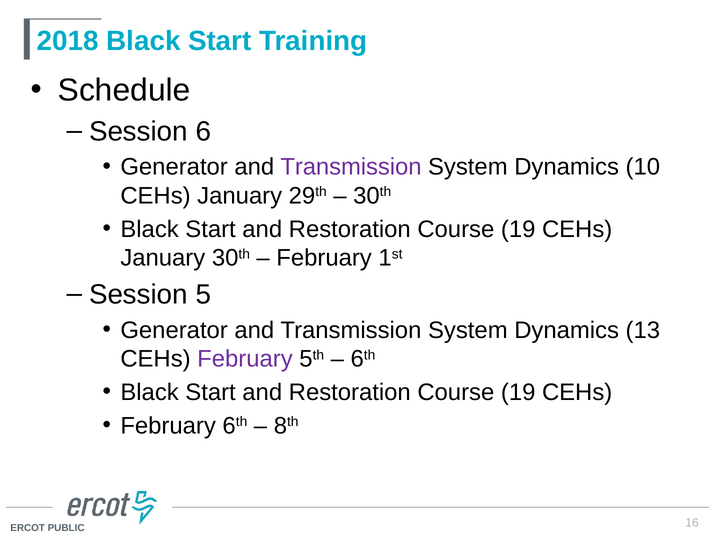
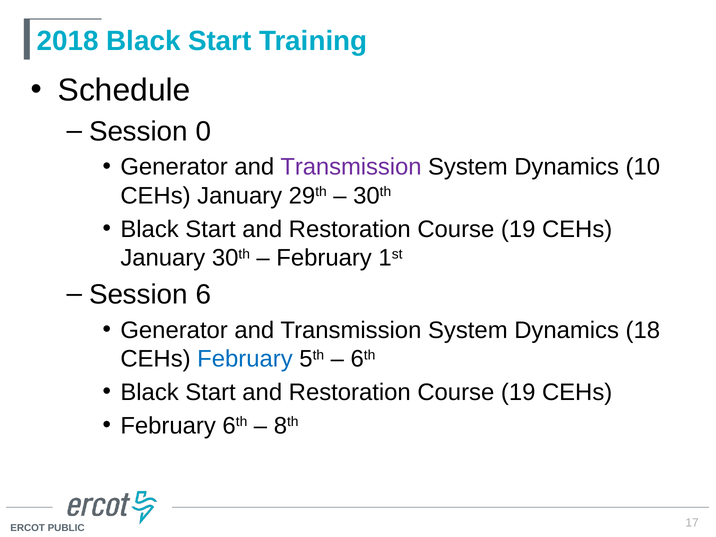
6: 6 -> 0
5: 5 -> 6
13: 13 -> 18
February at (245, 359) colour: purple -> blue
16: 16 -> 17
